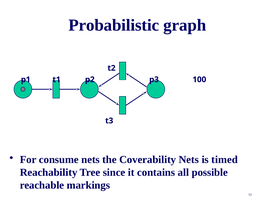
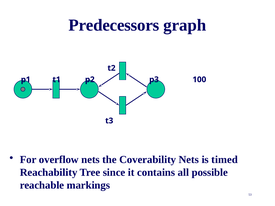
Probabilistic: Probabilistic -> Predecessors
consume: consume -> overflow
